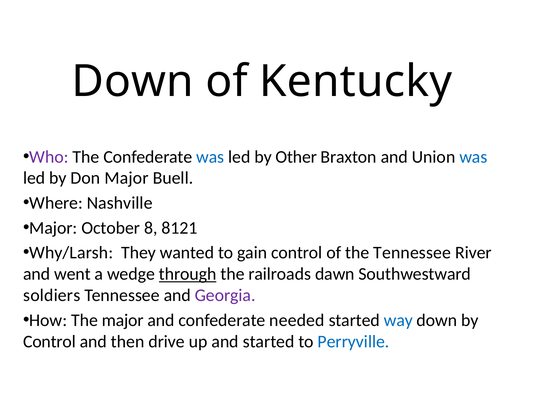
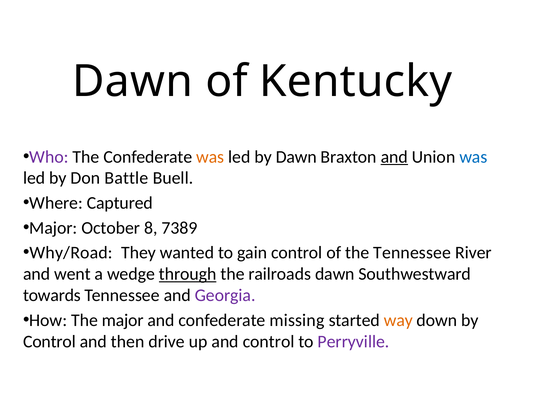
Down at (133, 81): Down -> Dawn
was at (210, 157) colour: blue -> orange
by Other: Other -> Dawn
and at (394, 157) underline: none -> present
Don Major: Major -> Battle
Nashville: Nashville -> Captured
8121: 8121 -> 7389
Why/Larsh: Why/Larsh -> Why/Road
soldiers: soldiers -> towards
needed: needed -> missing
way colour: blue -> orange
and started: started -> control
Perryville colour: blue -> purple
